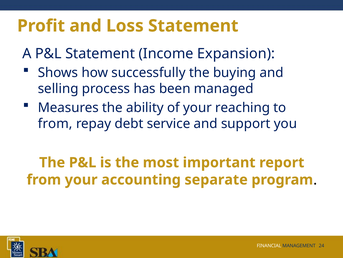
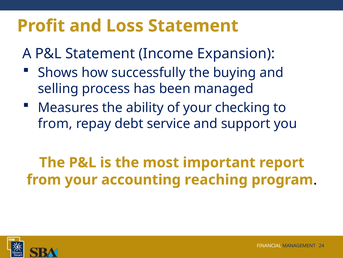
reaching: reaching -> checking
separate: separate -> reaching
